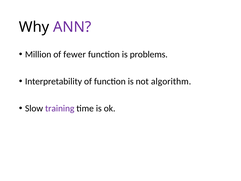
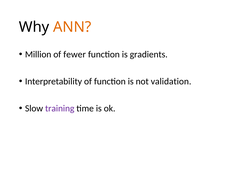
ANN colour: purple -> orange
problems: problems -> gradients
algorithm: algorithm -> validation
